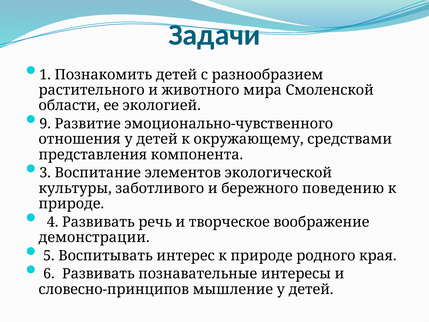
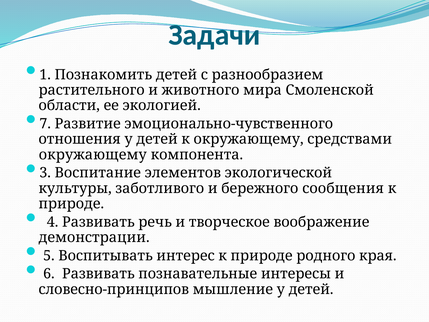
9: 9 -> 7
представления at (93, 155): представления -> окружающему
поведению: поведению -> сообщения
